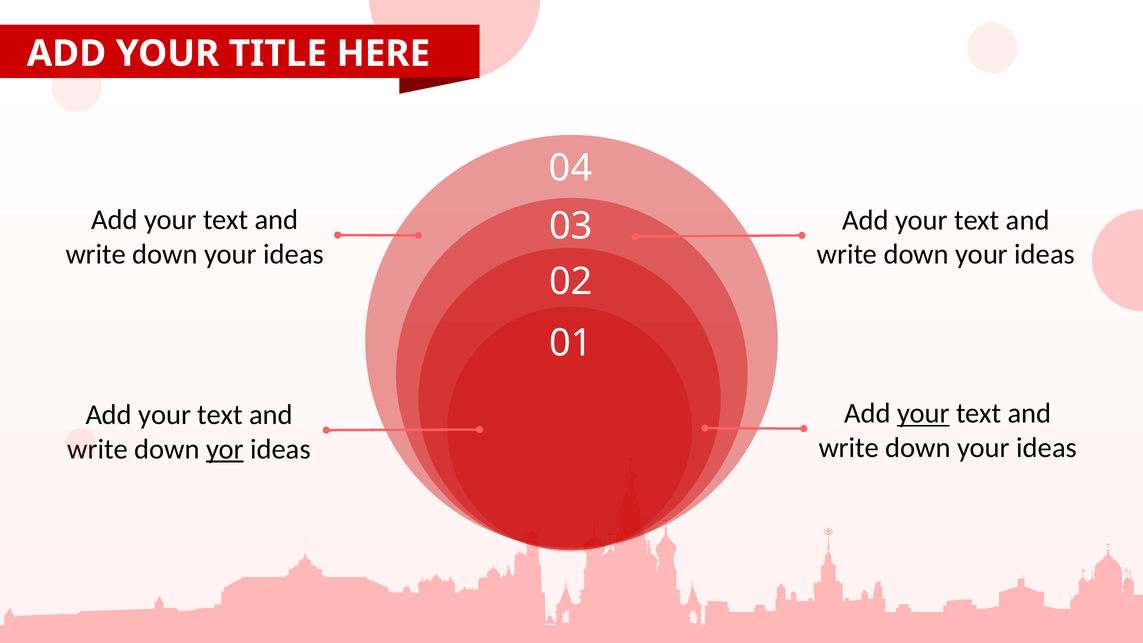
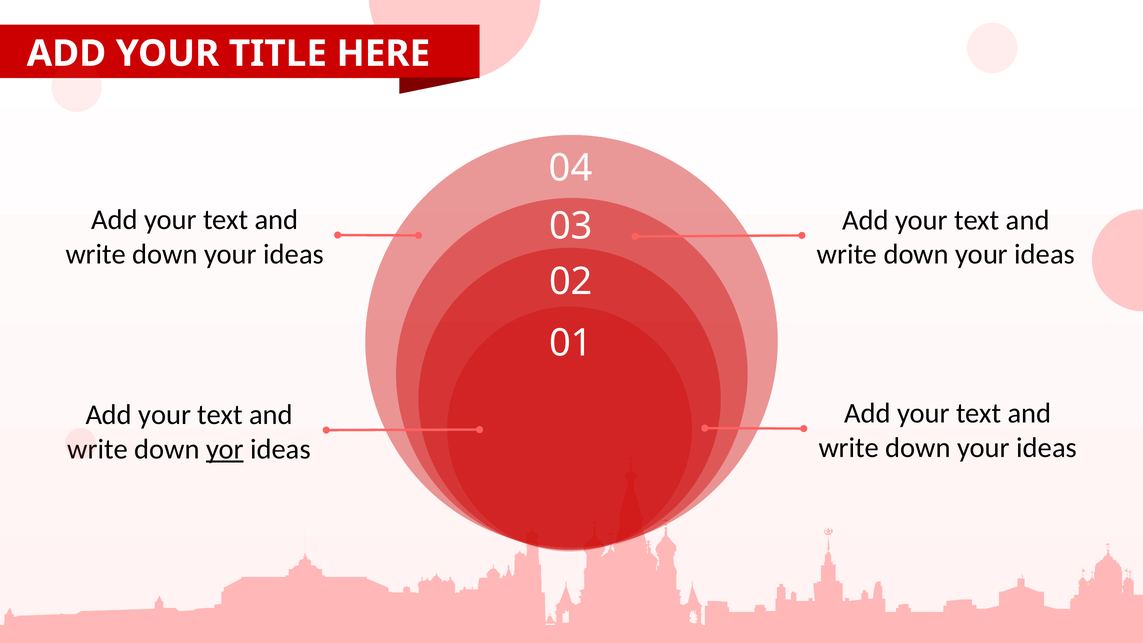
your at (923, 413) underline: present -> none
